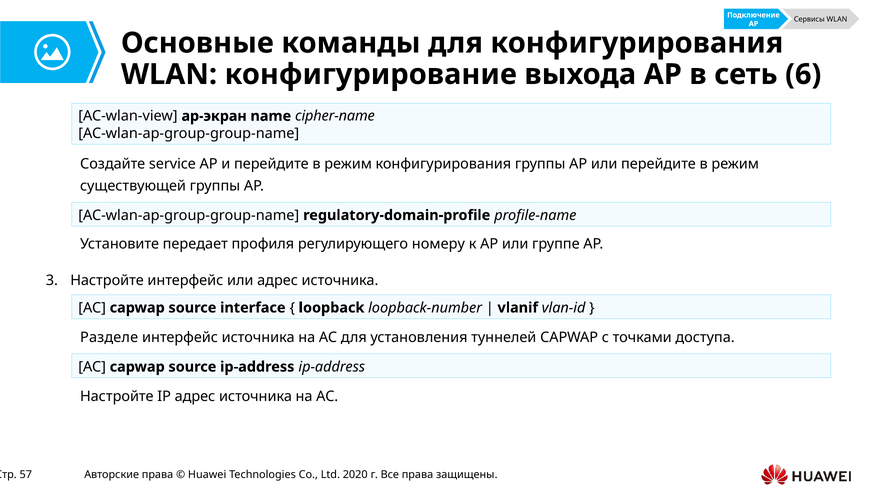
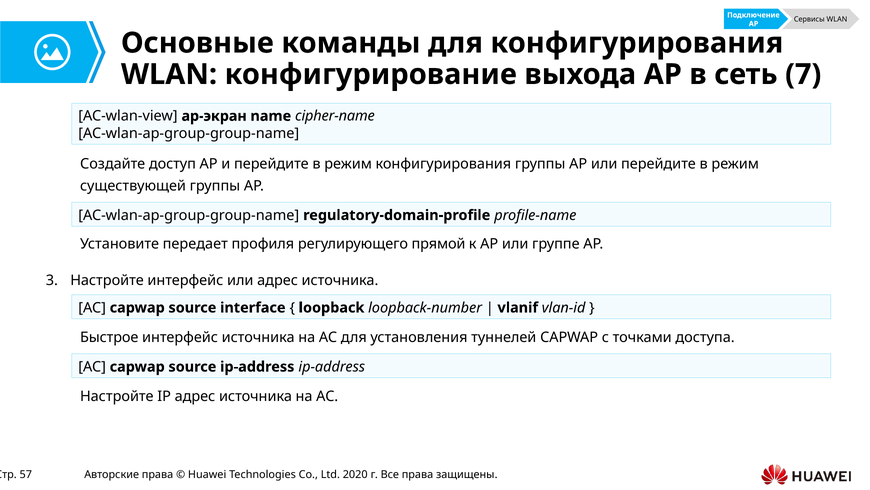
6: 6 -> 7
service: service -> доступ
номеру: номеру -> прямой
Разделе: Разделе -> Быстрое
